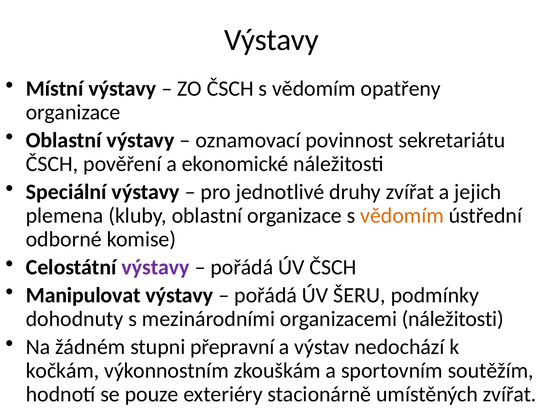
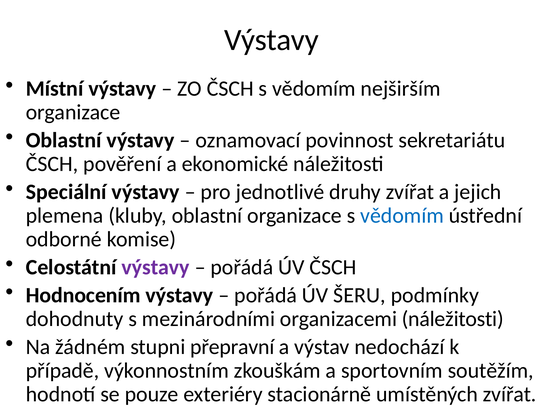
opatřeny: opatřeny -> nejširším
vědomím at (402, 215) colour: orange -> blue
Manipulovat: Manipulovat -> Hodnocením
kočkám: kočkám -> případě
